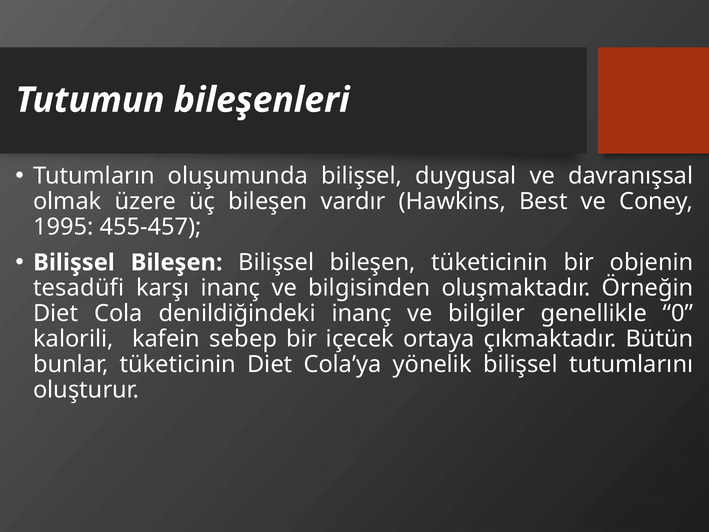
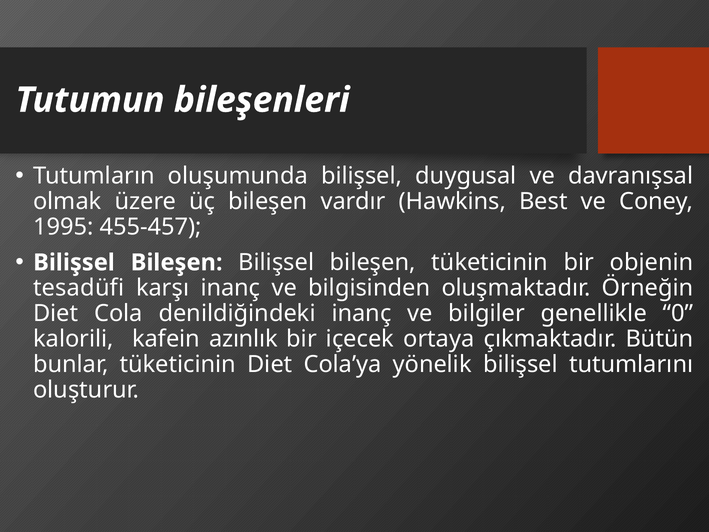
sebep: sebep -> azınlık
